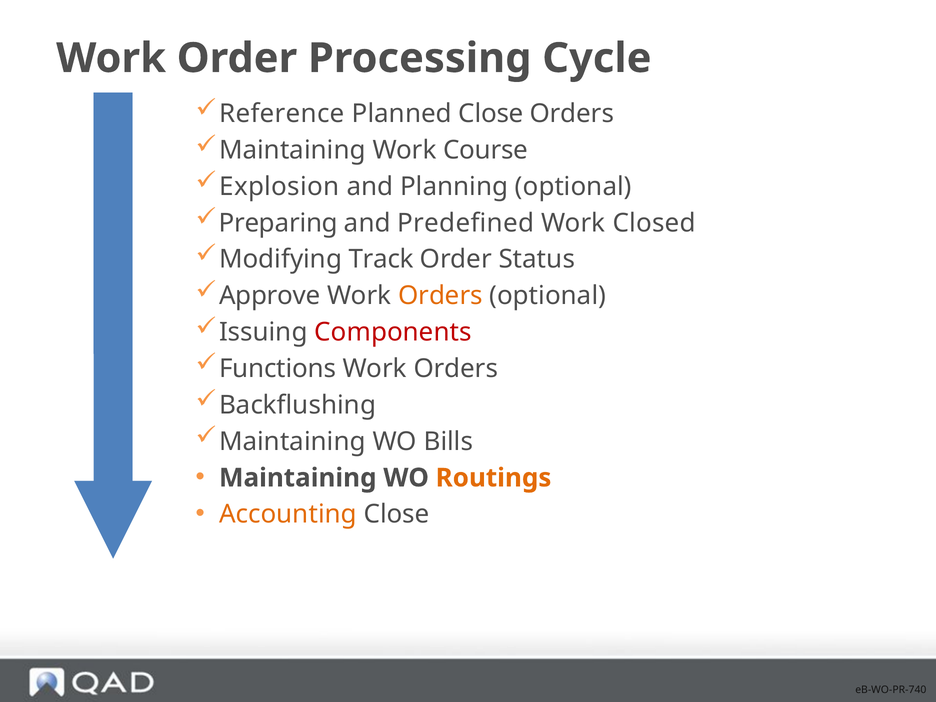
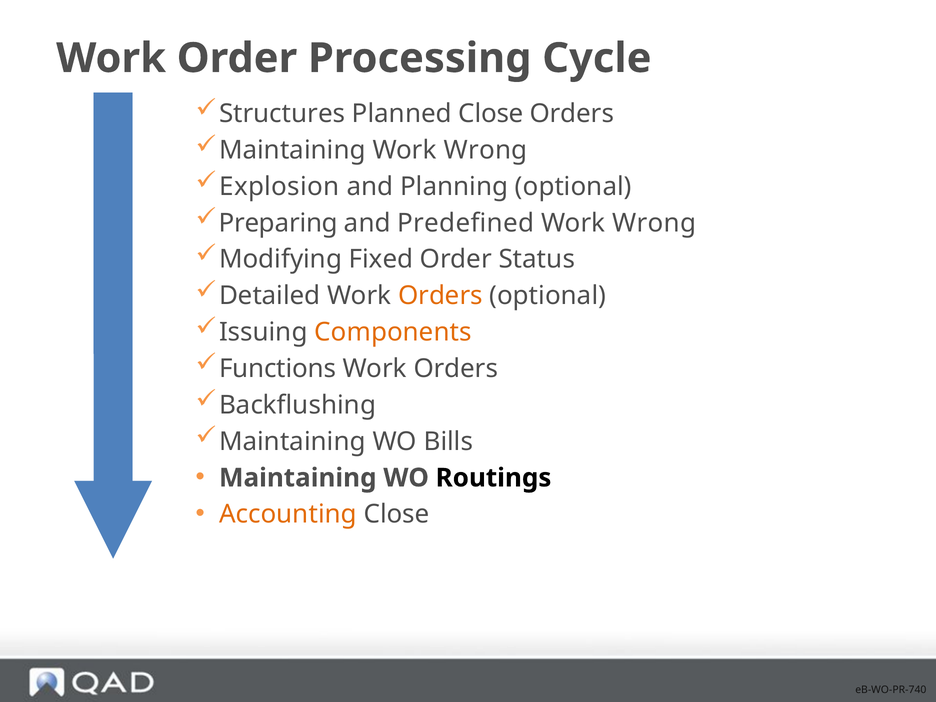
Reference: Reference -> Structures
Maintaining Work Course: Course -> Wrong
Closed at (654, 223): Closed -> Wrong
Track: Track -> Fixed
Approve: Approve -> Detailed
Components colour: red -> orange
Routings colour: orange -> black
